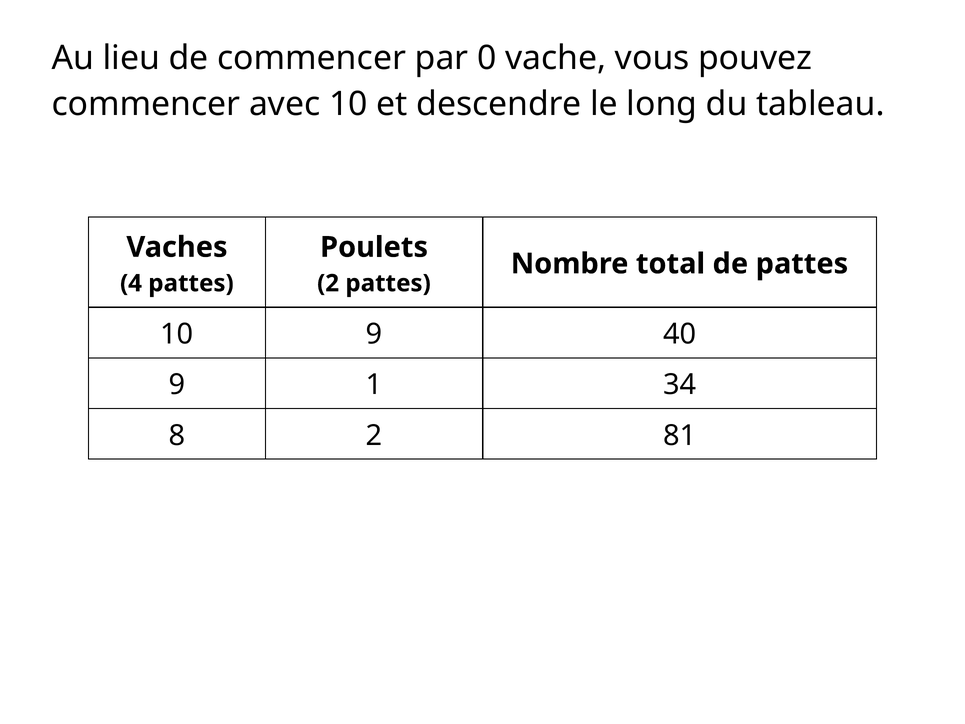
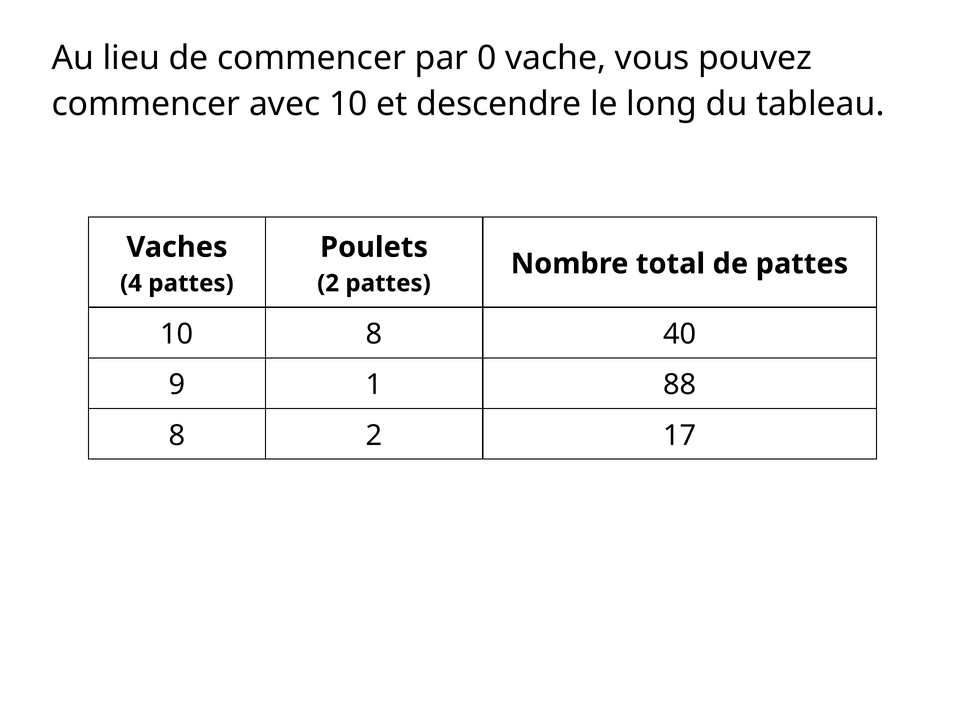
10 9: 9 -> 8
34: 34 -> 88
81: 81 -> 17
